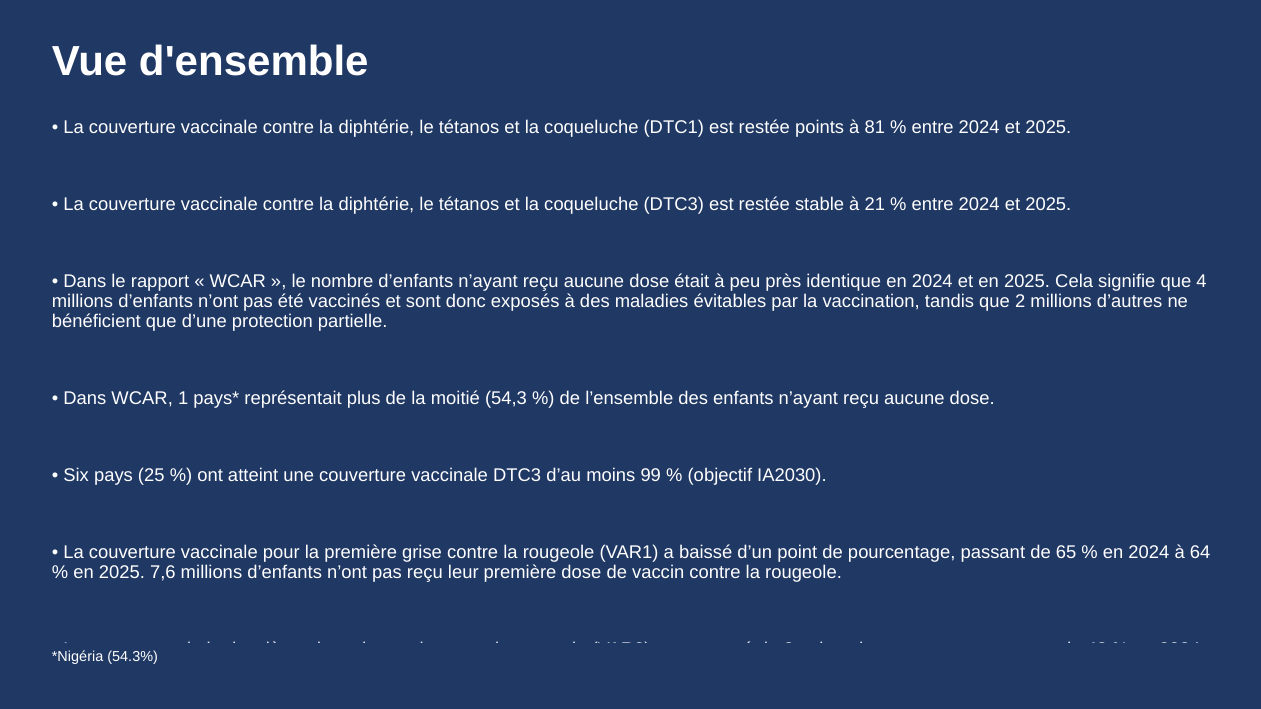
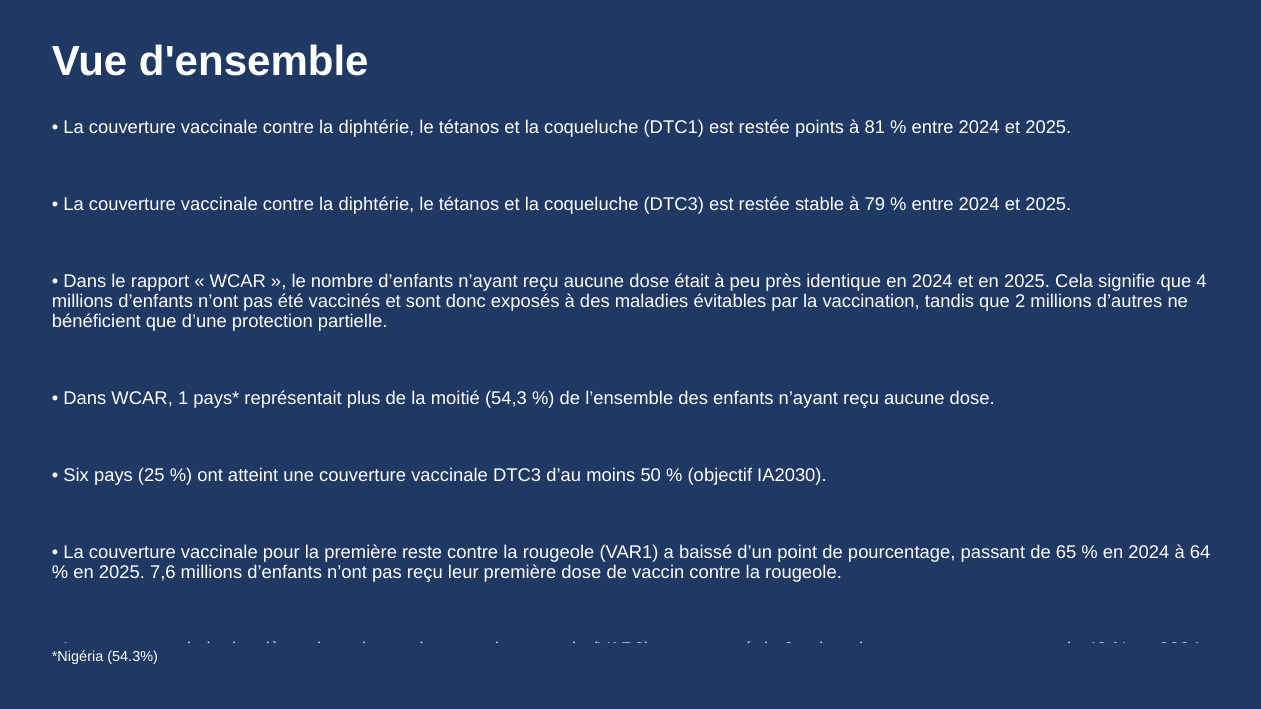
21: 21 -> 79
moins 99: 99 -> 50
grise: grise -> reste
